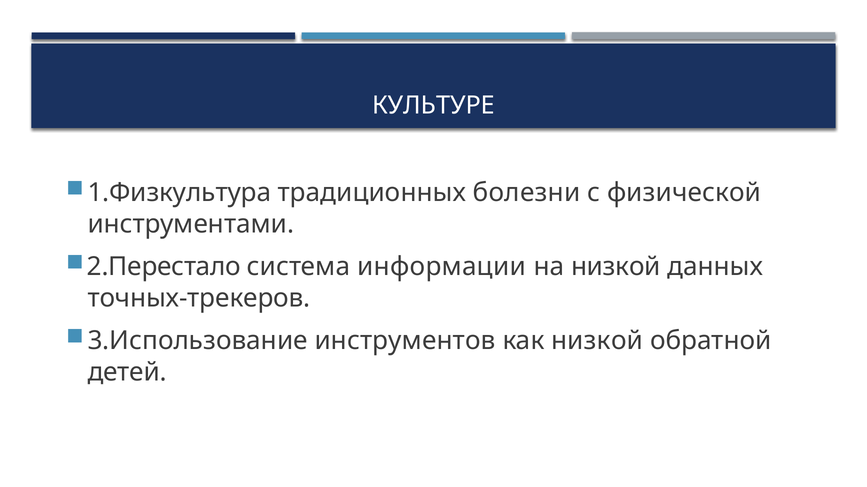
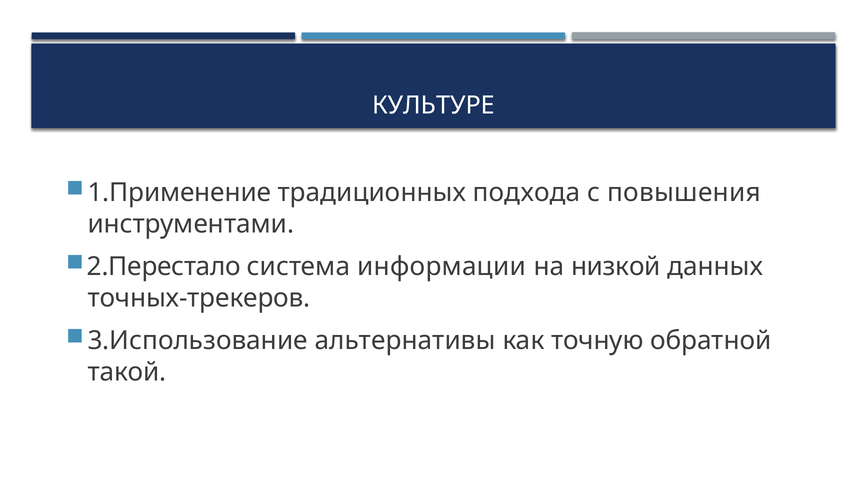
1.Физкультура: 1.Физкультура -> 1.Применение
болезни: болезни -> подхода
физической: физической -> повышения
инструментов: инструментов -> альтернативы
как низкой: низкой -> точную
детей: детей -> такой
